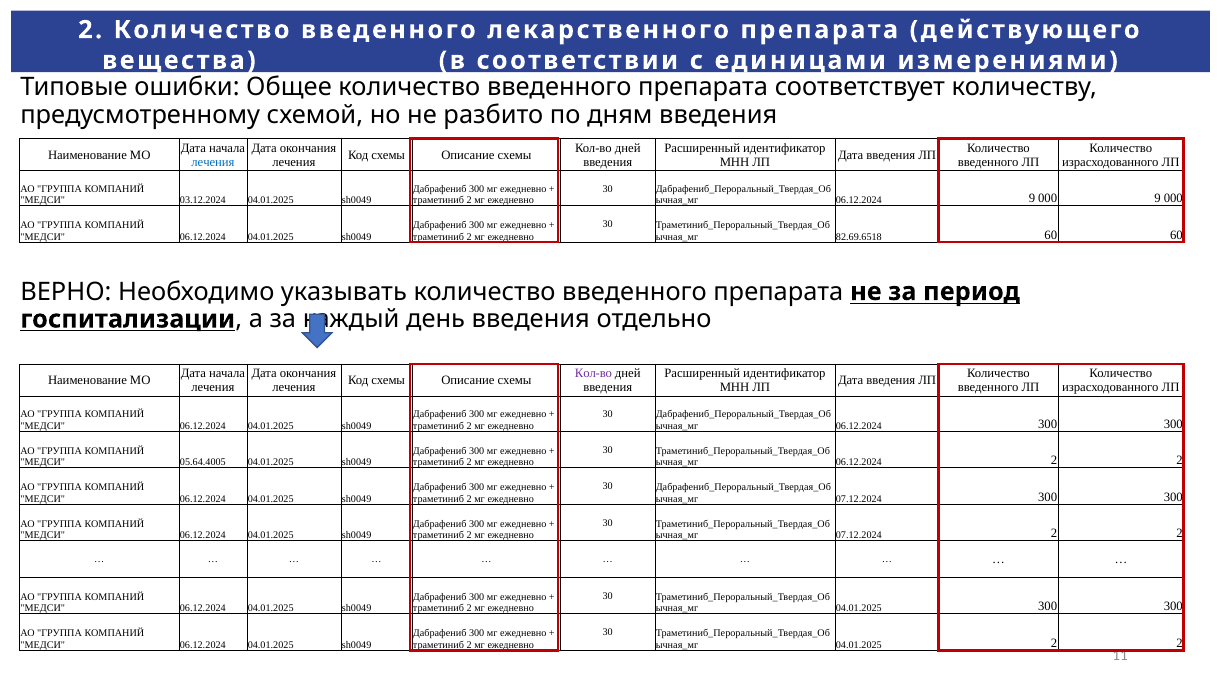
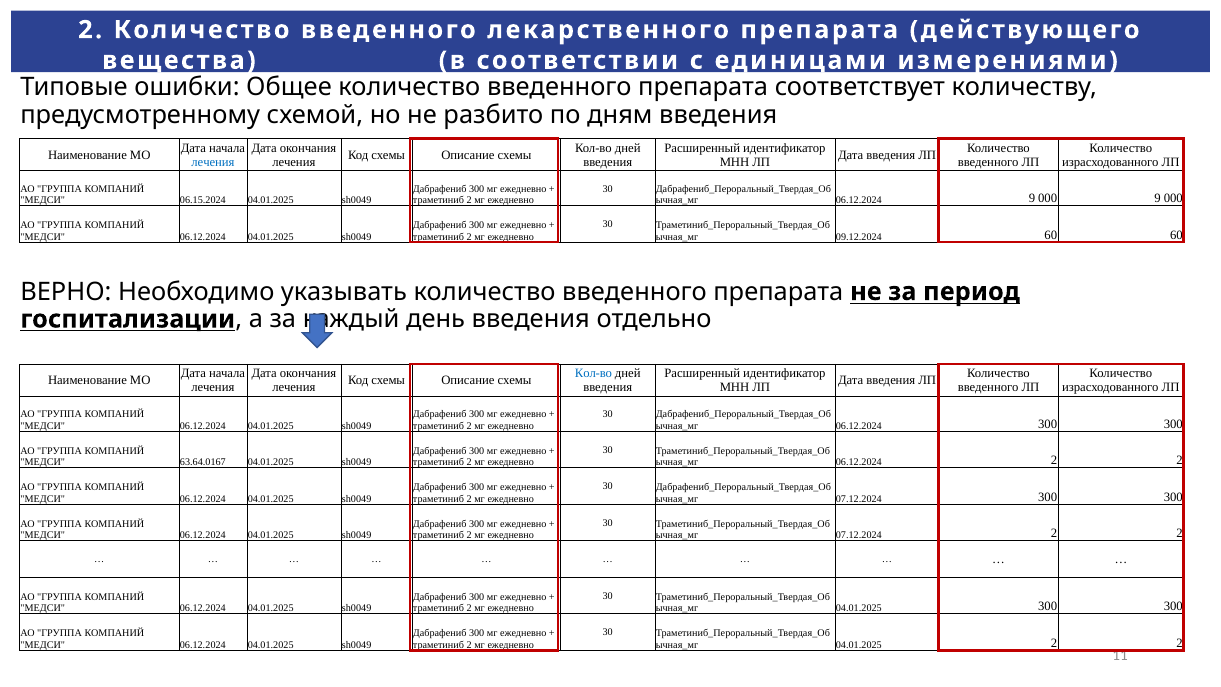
03.12.2024: 03.12.2024 -> 06.15.2024
82.69.6518: 82.69.6518 -> 09.12.2024
Кол-во at (594, 373) colour: purple -> blue
05.64.4005: 05.64.4005 -> 63.64.0167
